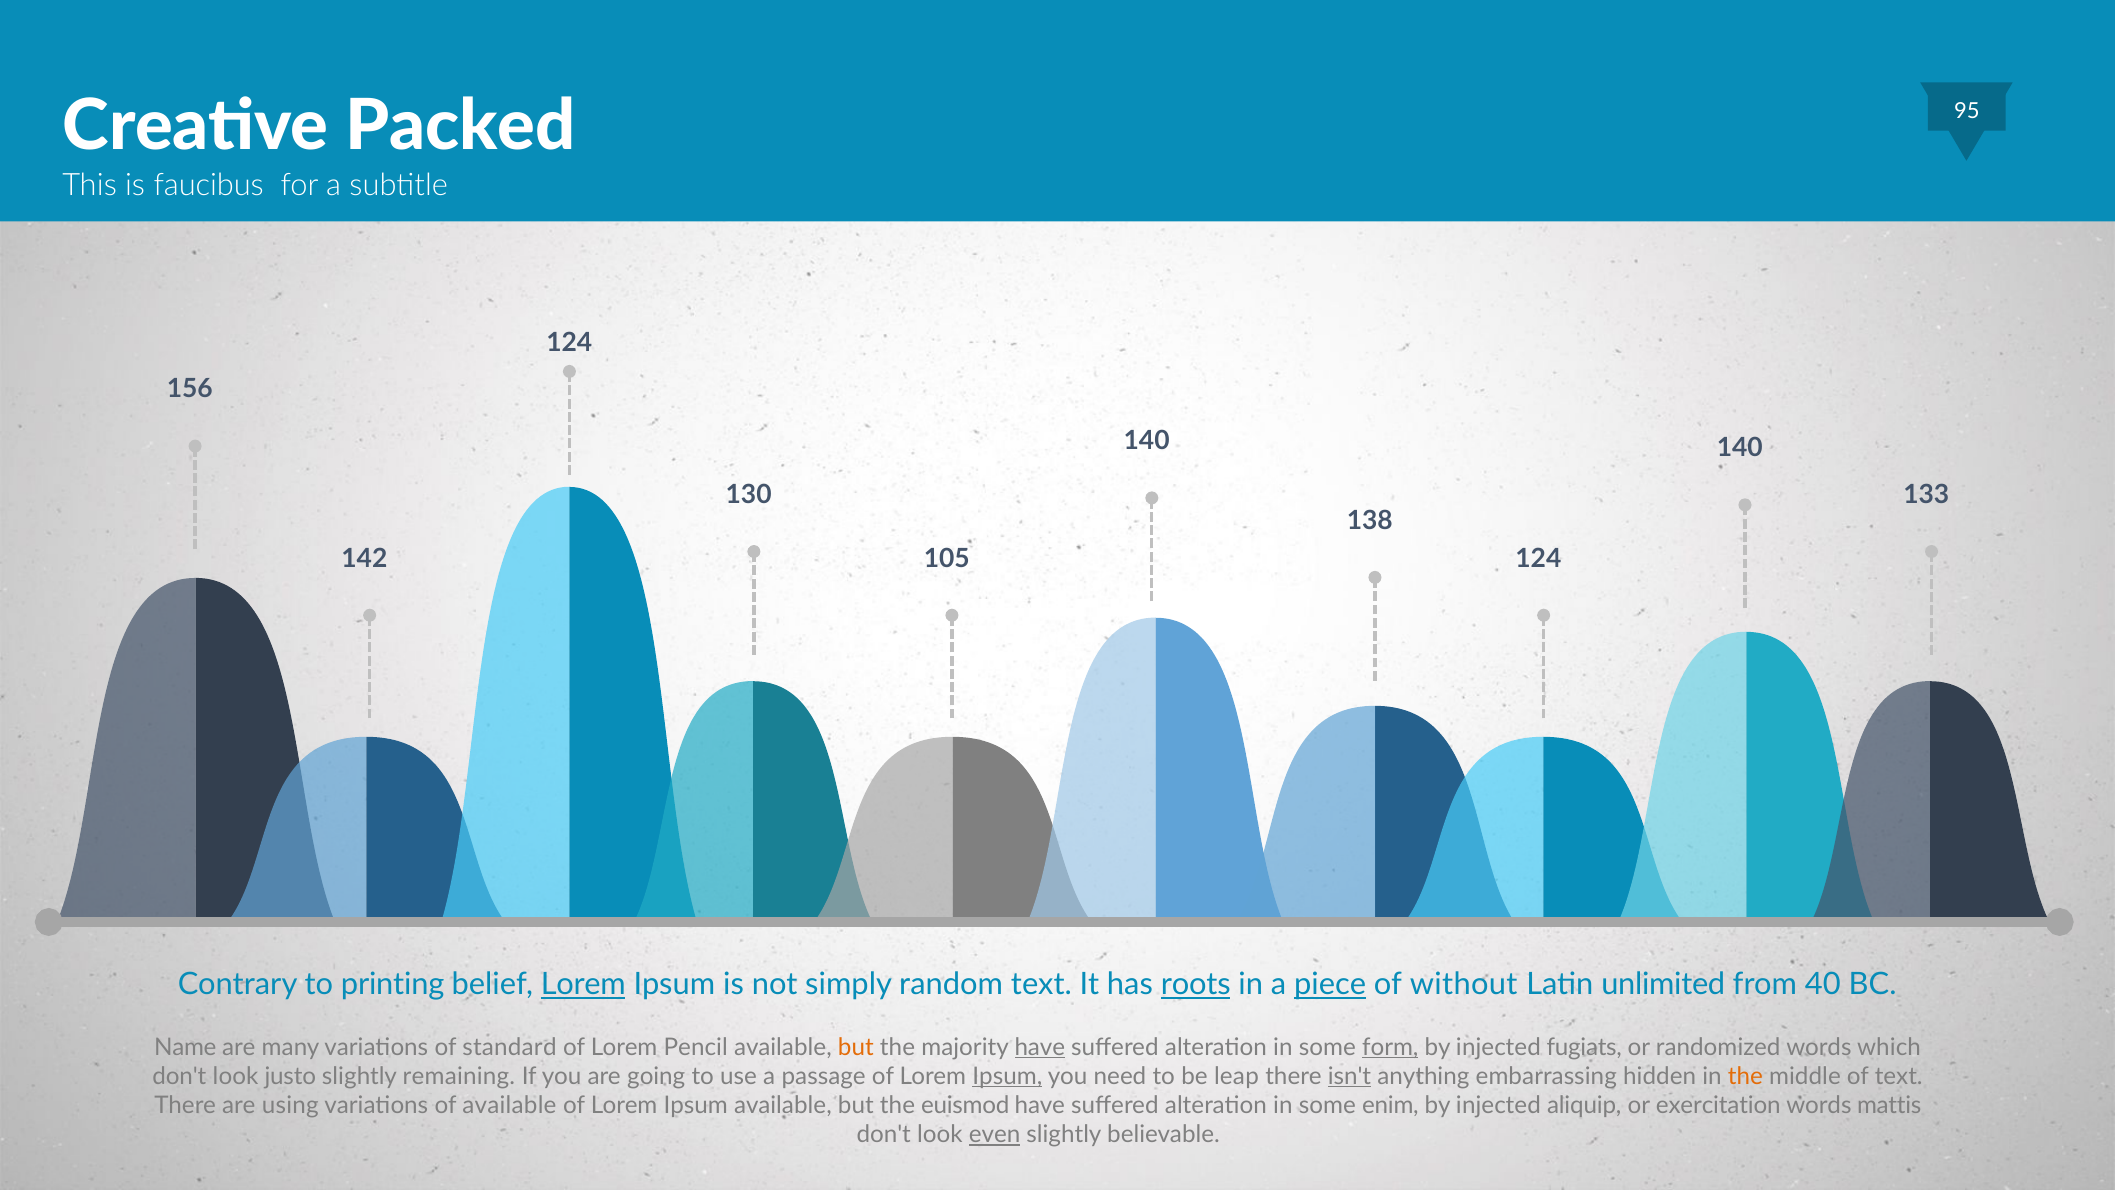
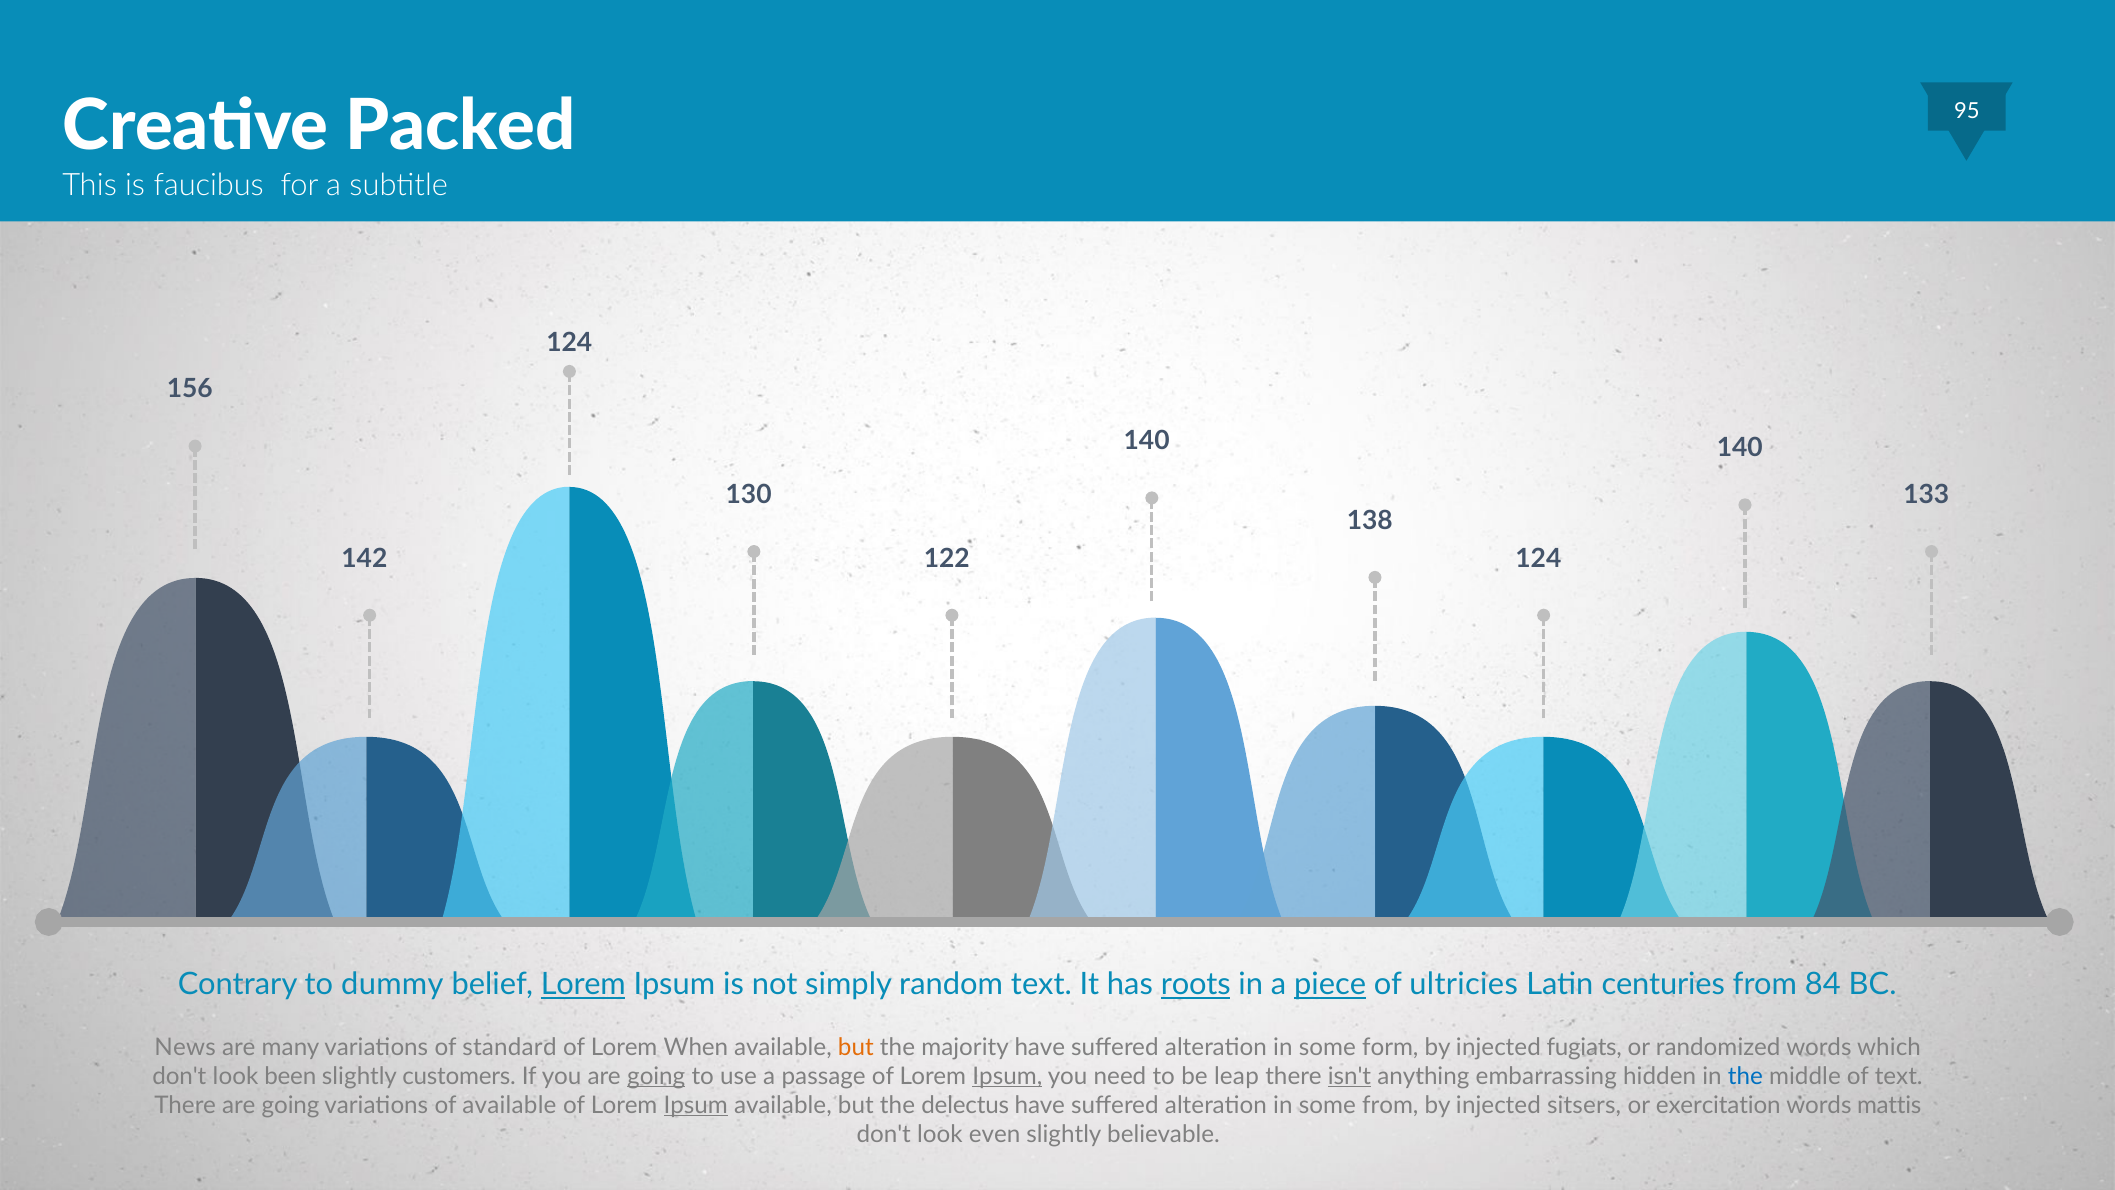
105: 105 -> 122
printing: printing -> dummy
without: without -> ultricies
unlimited: unlimited -> centuries
40: 40 -> 84
Name: Name -> News
Pencil: Pencil -> When
have at (1040, 1047) underline: present -> none
form underline: present -> none
justo: justo -> been
remaining: remaining -> customers
going at (656, 1076) underline: none -> present
the at (1745, 1076) colour: orange -> blue
There are using: using -> going
Ipsum at (696, 1105) underline: none -> present
euismod: euismod -> delectus
some enim: enim -> from
aliquip: aliquip -> sitsers
even underline: present -> none
